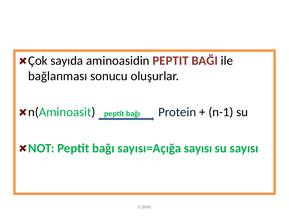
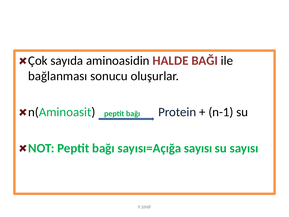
aminoasidin PEPTIT: PEPTIT -> HALDE
